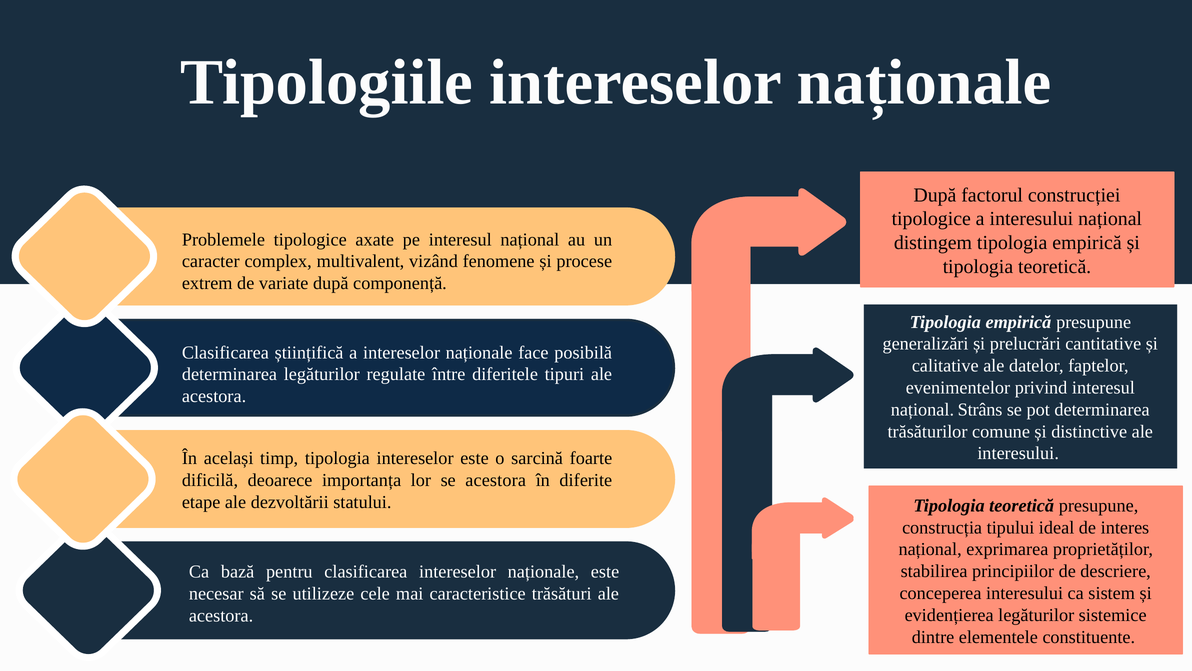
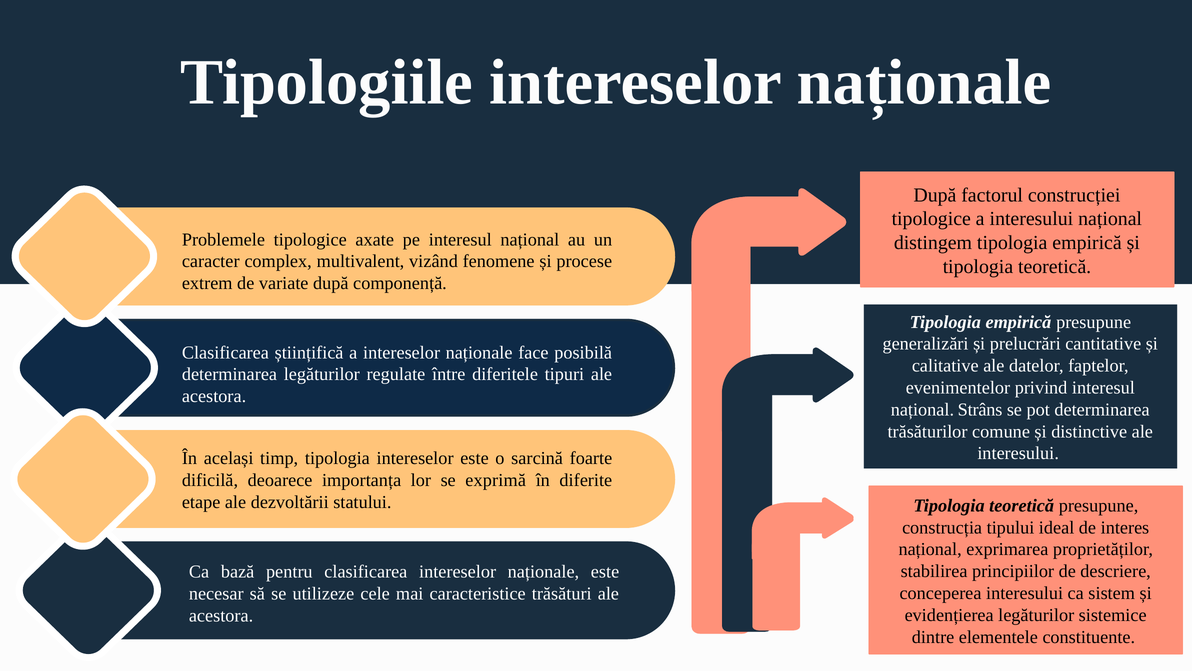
se acestora: acestora -> exprimă
